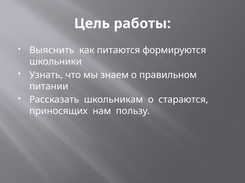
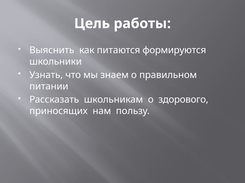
стараются: стараются -> здорового
